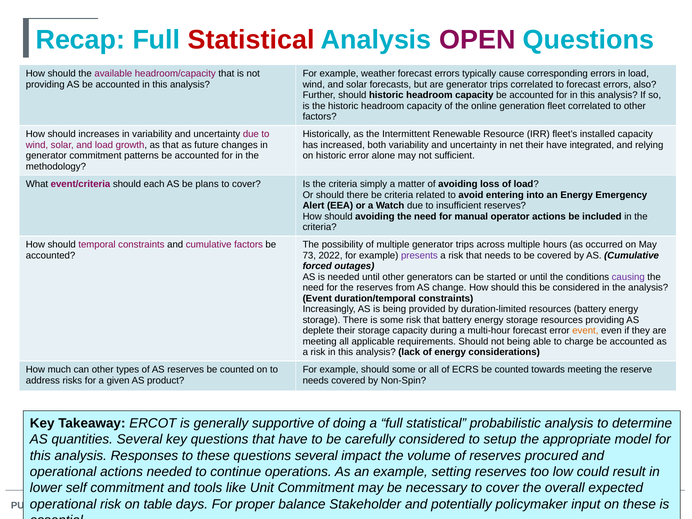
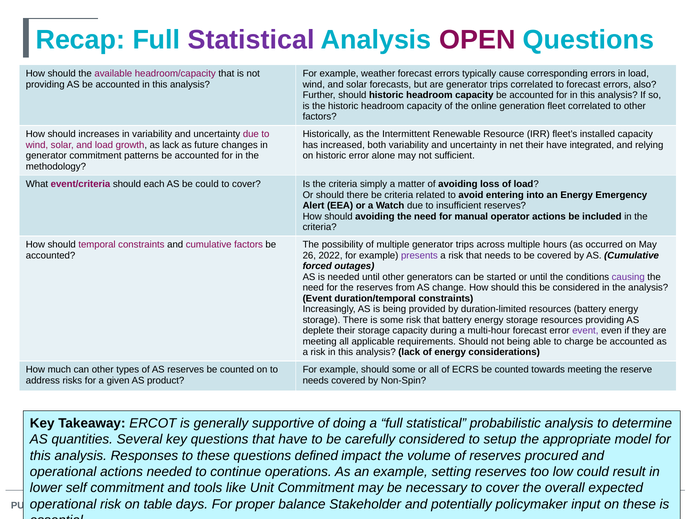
Statistical at (251, 40) colour: red -> purple
as that: that -> lack
be plans: plans -> could
73: 73 -> 26
event at (585, 331) colour: orange -> purple
questions several: several -> defined
